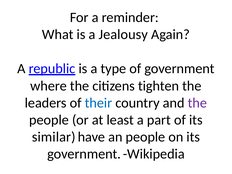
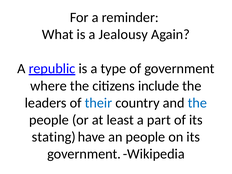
tighten: tighten -> include
the at (197, 103) colour: purple -> blue
similar: similar -> stating
